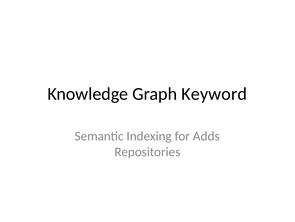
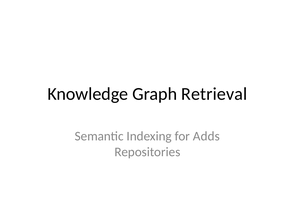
Keyword: Keyword -> Retrieval
